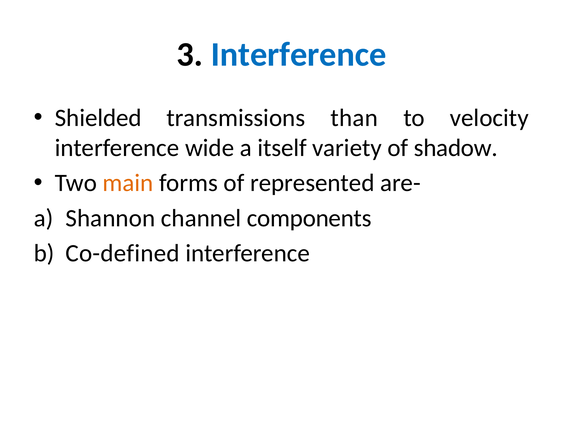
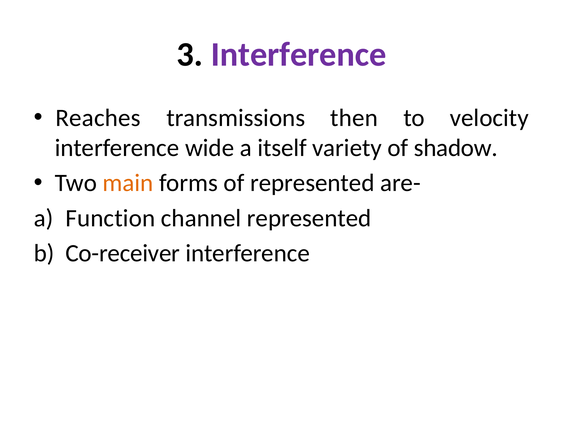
Interference at (299, 55) colour: blue -> purple
Shielded: Shielded -> Reaches
than: than -> then
Shannon: Shannon -> Function
channel components: components -> represented
Co-defined: Co-defined -> Co-receiver
